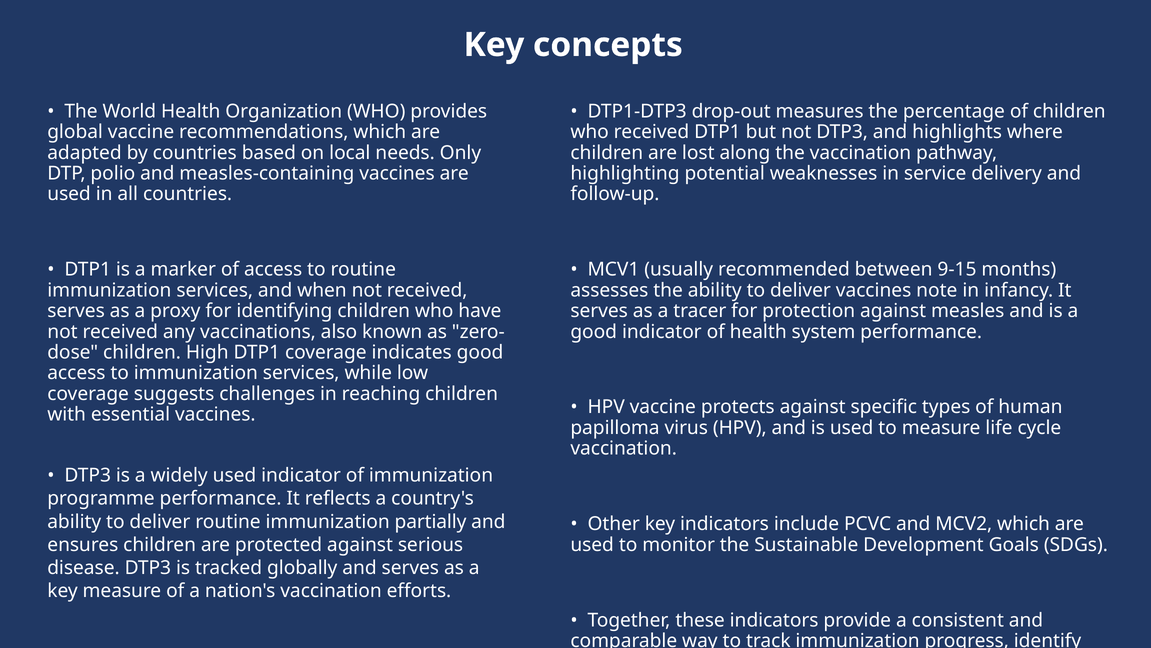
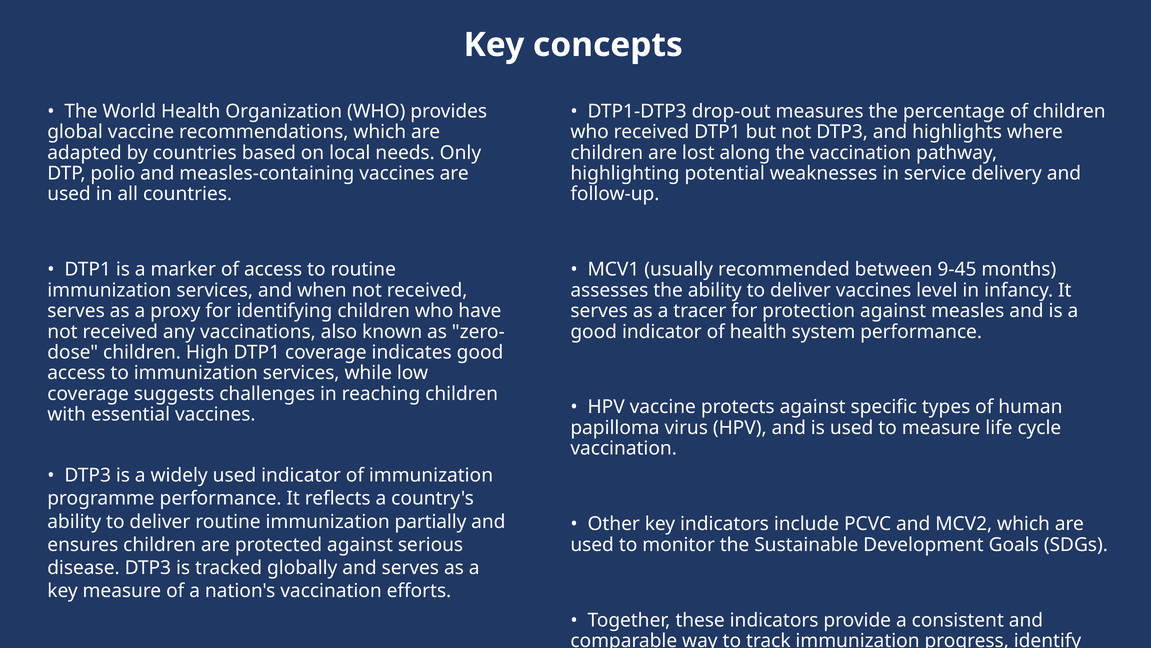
9-15: 9-15 -> 9-45
note: note -> level
